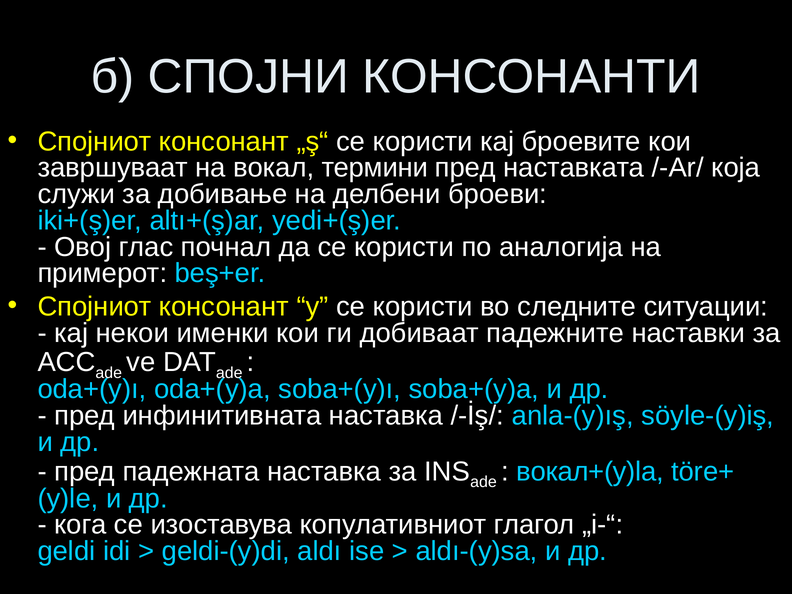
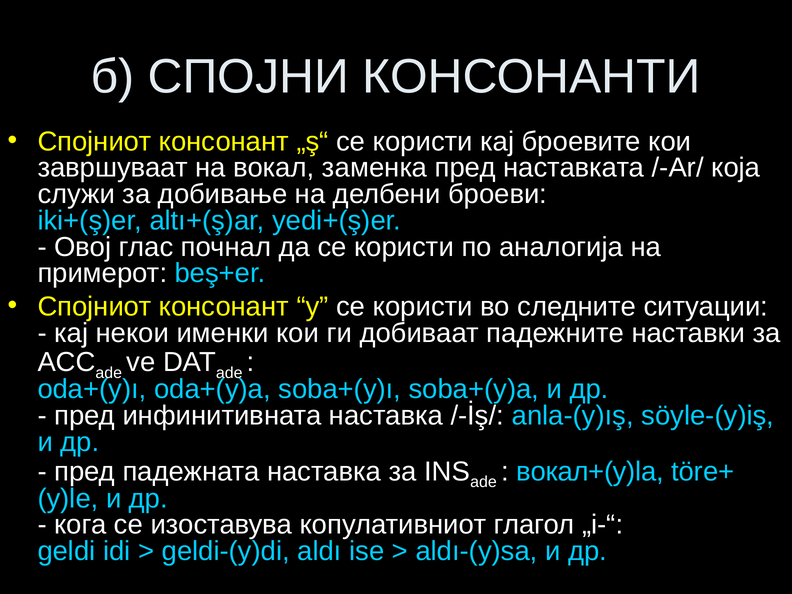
термини: термини -> заменка
